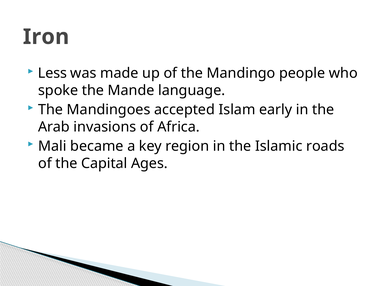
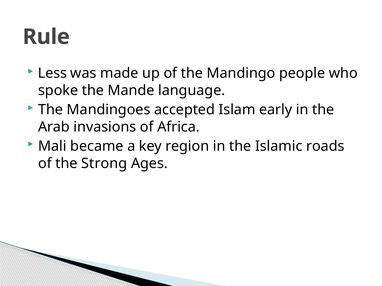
Iron: Iron -> Rule
Capital: Capital -> Strong
